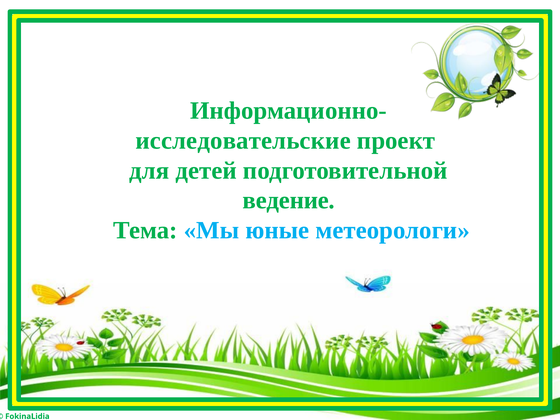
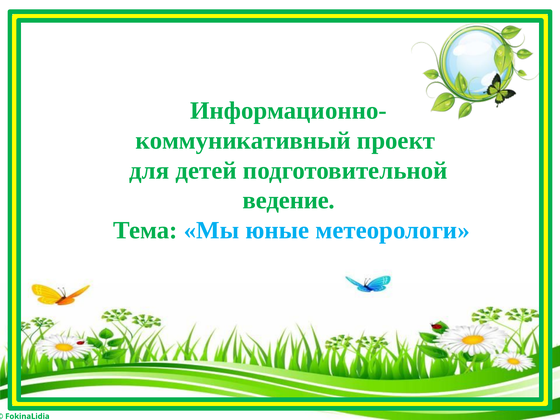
исследовательские: исследовательские -> коммуникативный
